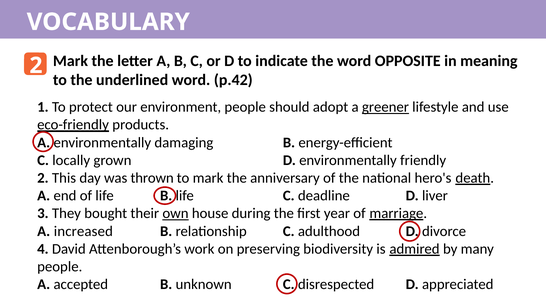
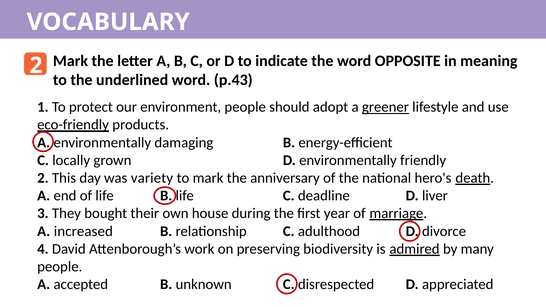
p.42: p.42 -> p.43
thrown: thrown -> variety
own underline: present -> none
